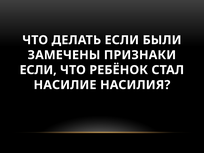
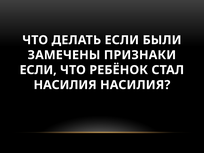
НАСИЛИЕ at (65, 85): НАСИЛИЕ -> НАСИЛИЯ
